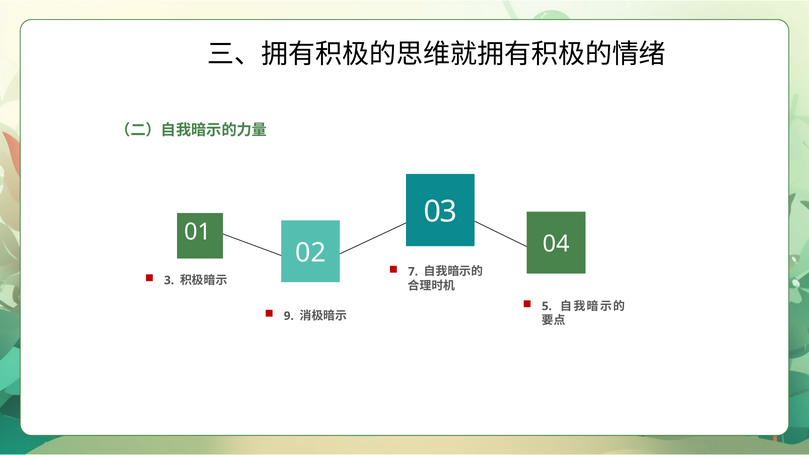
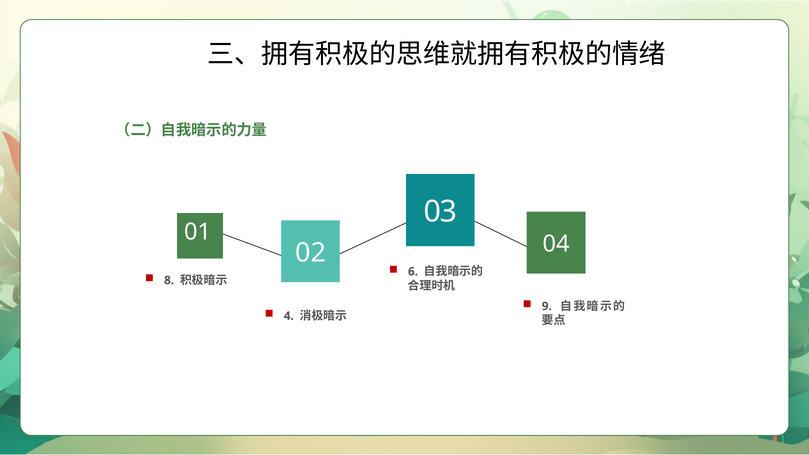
7: 7 -> 6
3: 3 -> 8
5: 5 -> 9
9: 9 -> 4
